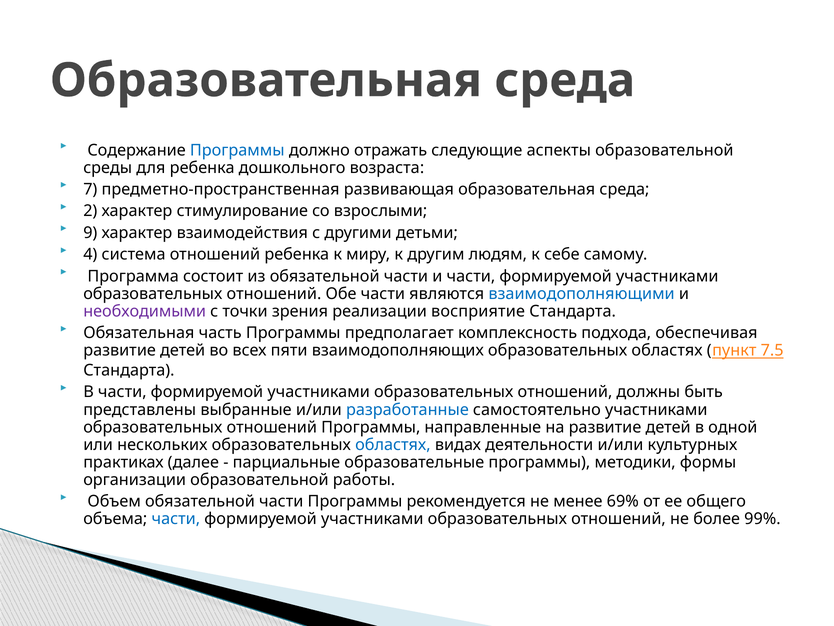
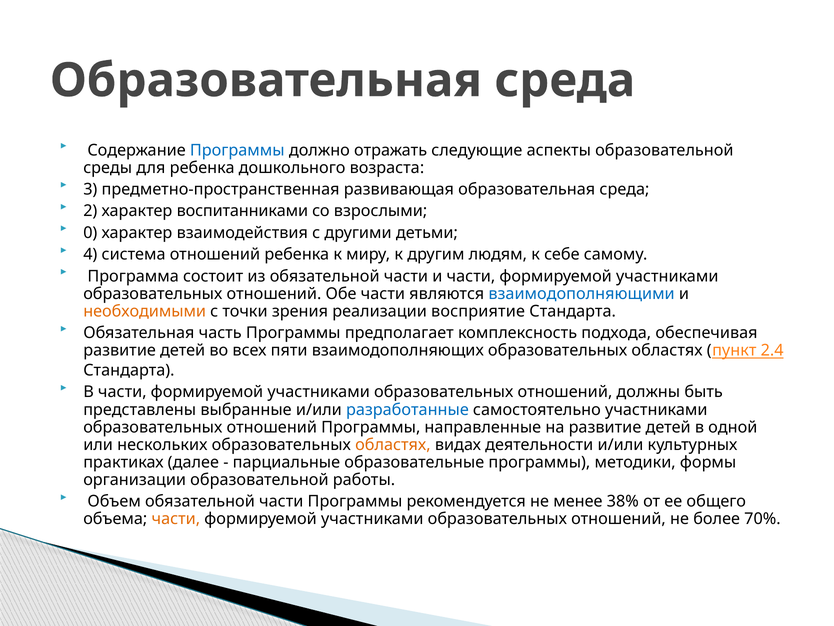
7: 7 -> 3
стимулирование: стимулирование -> воспитанниками
9: 9 -> 0
необходимыми colour: purple -> orange
7.5: 7.5 -> 2.4
областях at (393, 444) colour: blue -> orange
69%: 69% -> 38%
части at (176, 519) colour: blue -> orange
99%: 99% -> 70%
